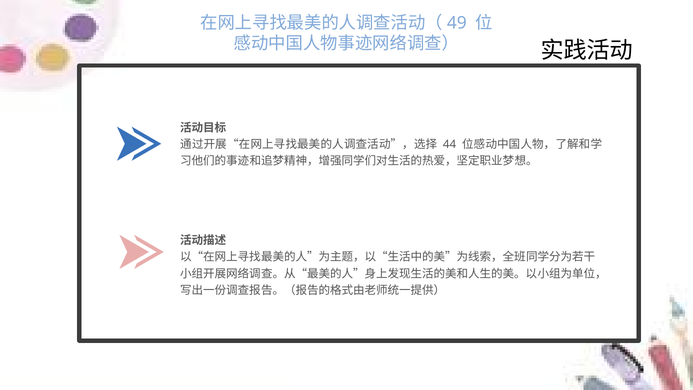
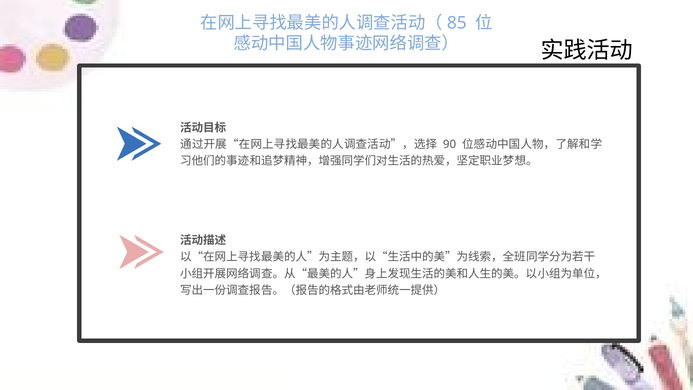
49: 49 -> 85
44: 44 -> 90
